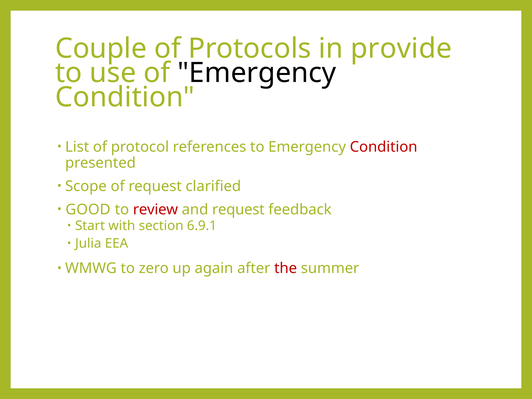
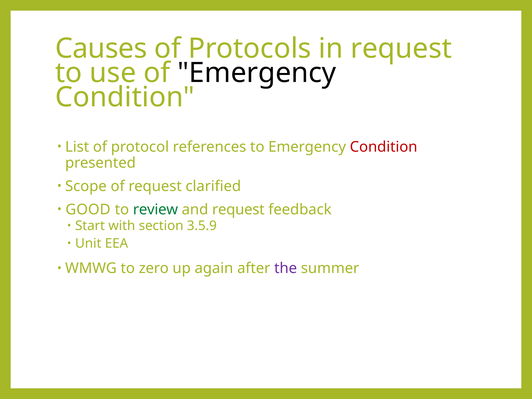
Couple: Couple -> Causes
in provide: provide -> request
review colour: red -> green
6.9.1: 6.9.1 -> 3.5.9
Julia: Julia -> Unit
the colour: red -> purple
